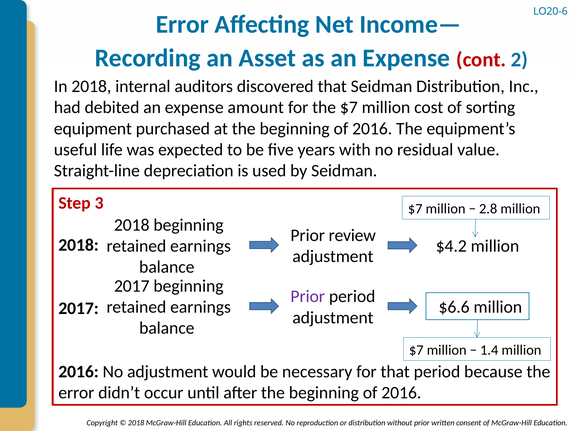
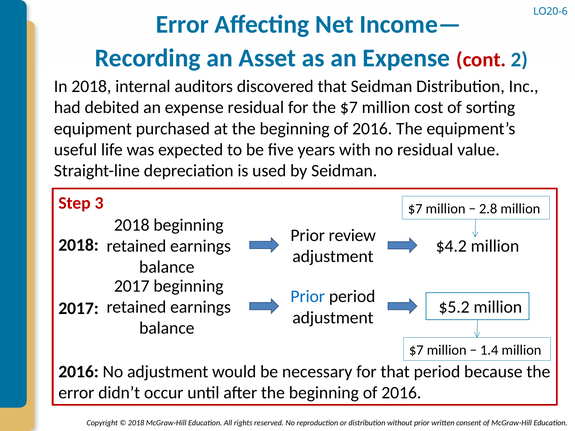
expense amount: amount -> residual
Prior at (308, 297) colour: purple -> blue
$6.6: $6.6 -> $5.2
